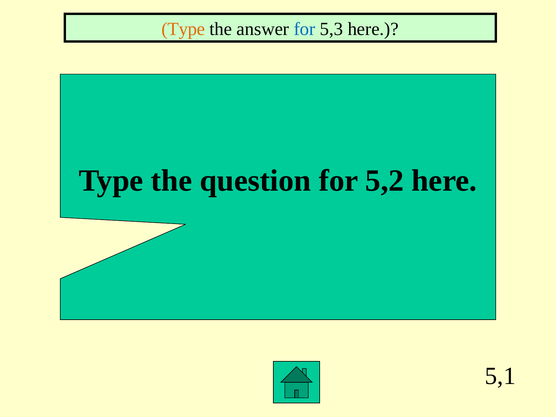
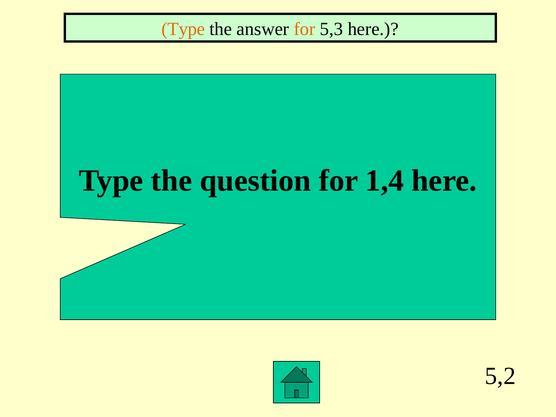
for at (305, 29) colour: blue -> orange
5,2: 5,2 -> 1,4
5,1: 5,1 -> 5,2
